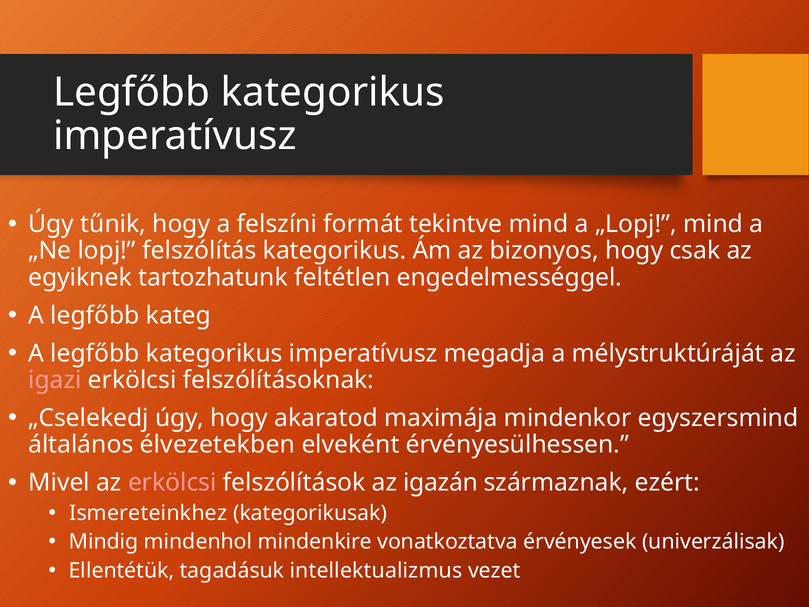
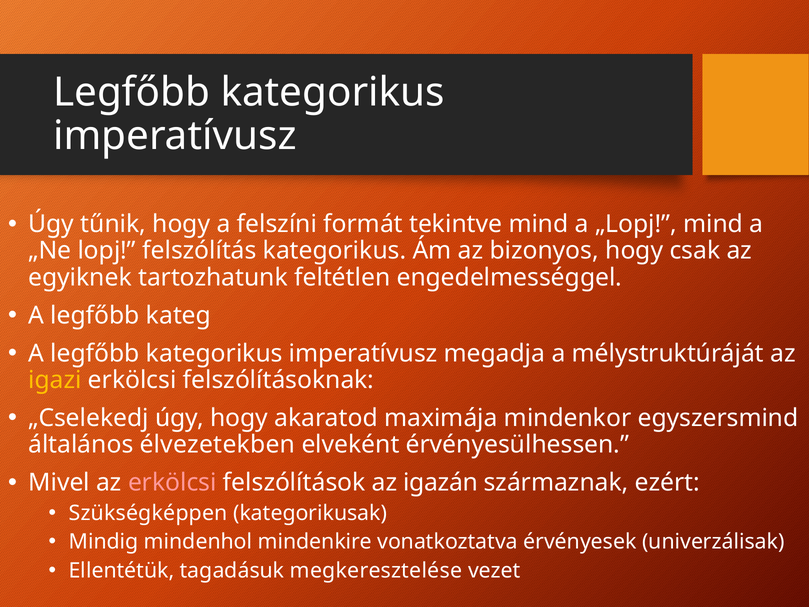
igazi colour: pink -> yellow
Ismereteinkhez: Ismereteinkhez -> Szükségképpen
intellektualizmus: intellektualizmus -> megkeresztelése
